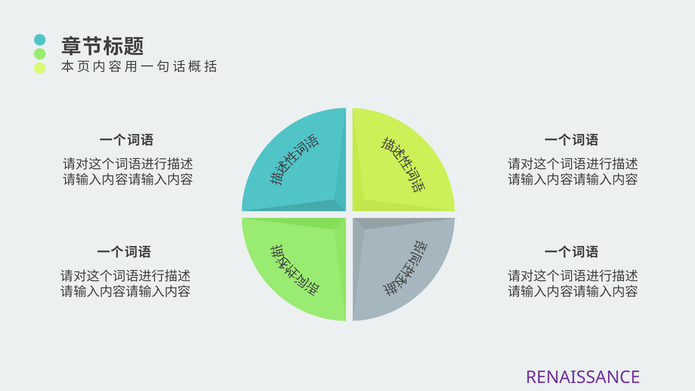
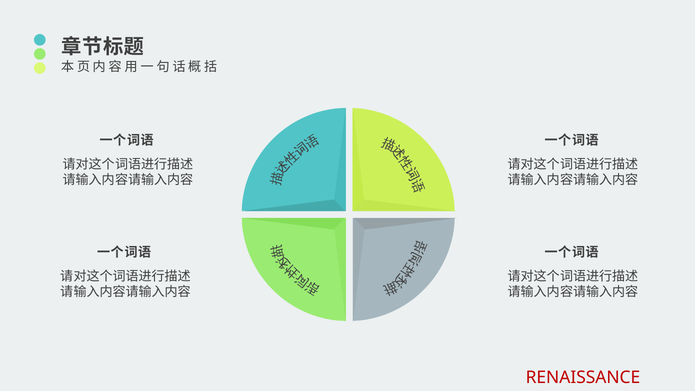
RENAISSANCE colour: purple -> red
